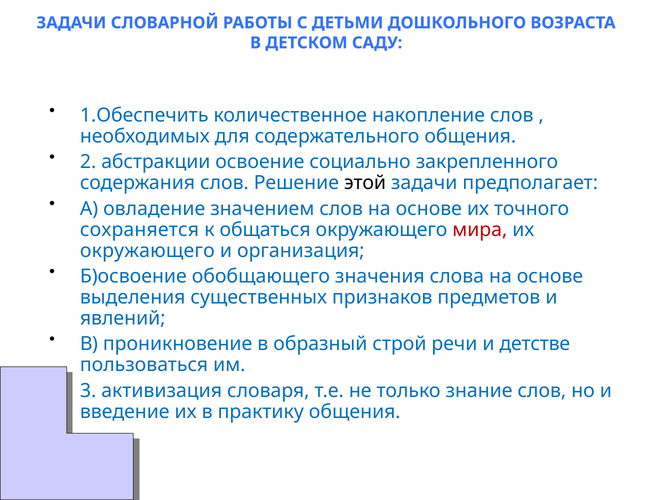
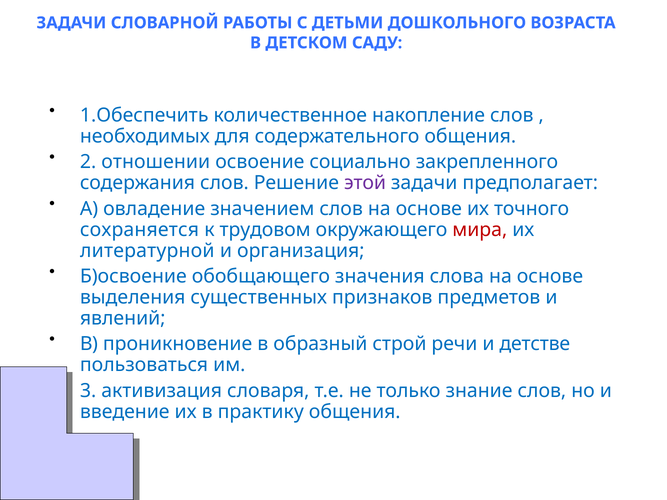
абстракции: абстракции -> отношении
этой colour: black -> purple
общаться: общаться -> трудовом
окружающего at (147, 251): окружающего -> литературной
